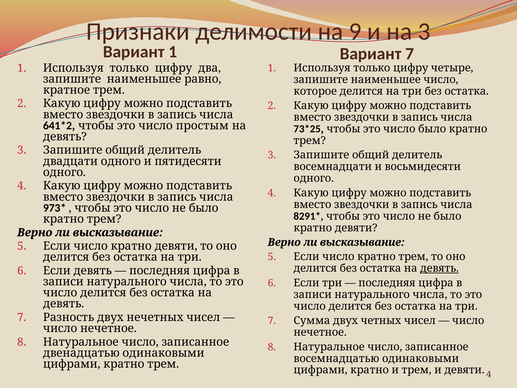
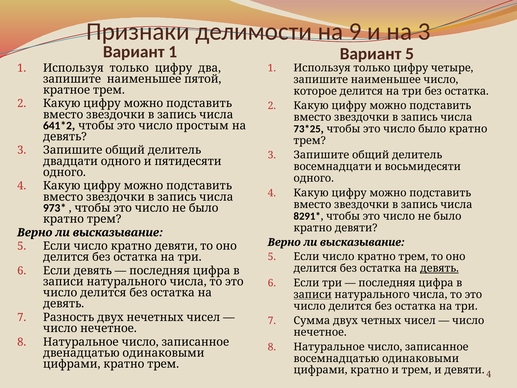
Вариант 7: 7 -> 5
равно: равно -> пятой
записи at (313, 294) underline: none -> present
